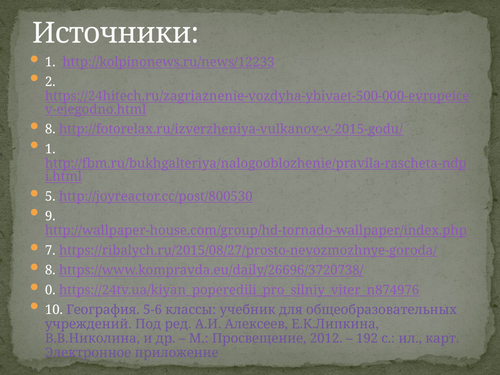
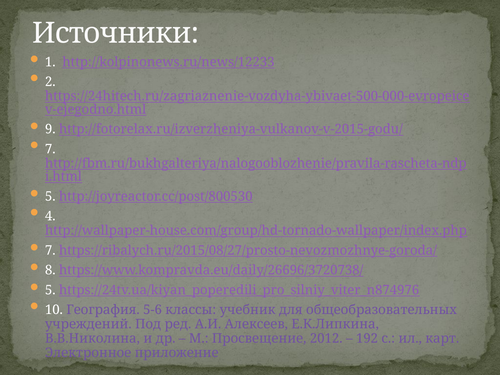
8 at (50, 129): 8 -> 9
1 at (50, 149): 1 -> 7
9: 9 -> 4
0 at (50, 290): 0 -> 5
